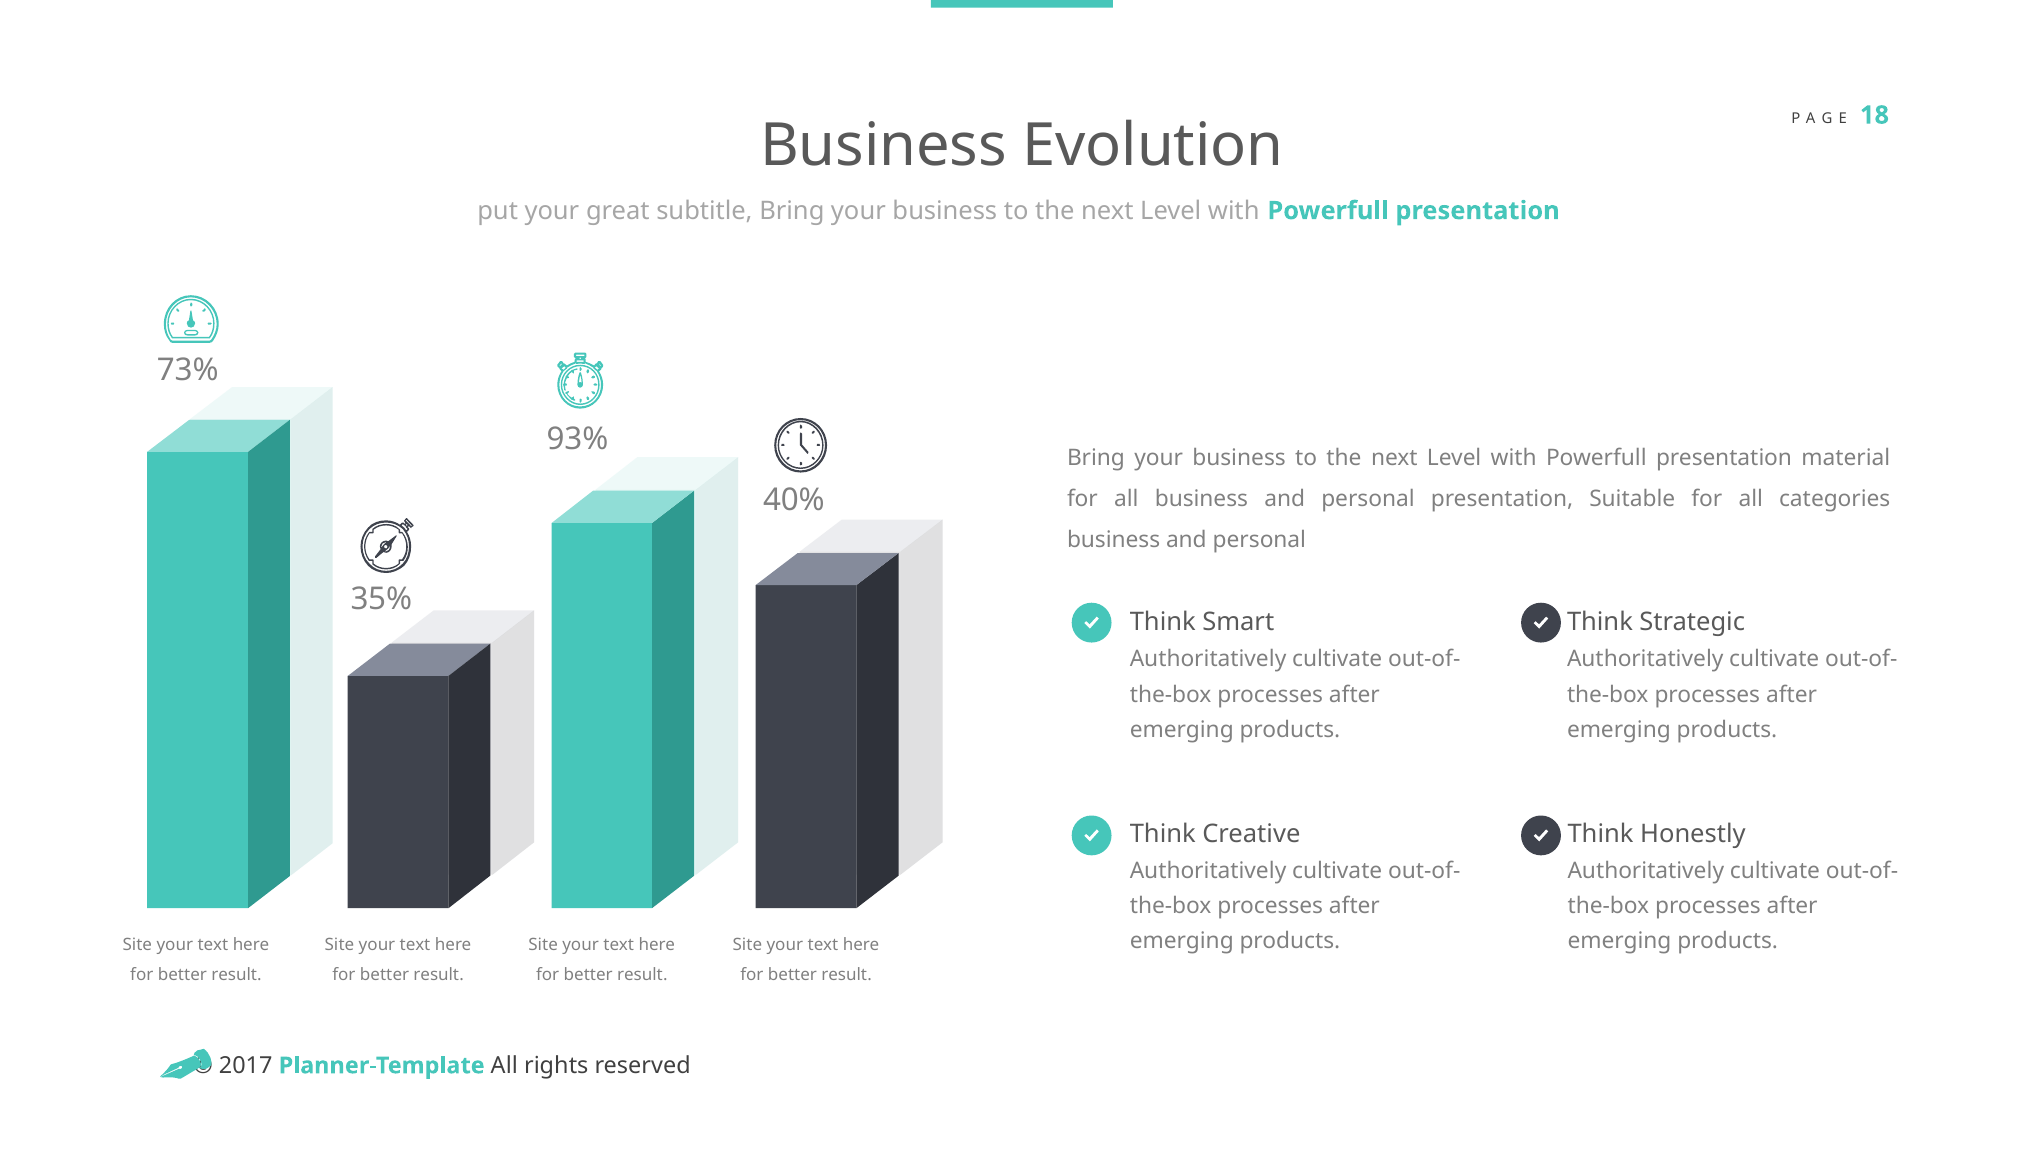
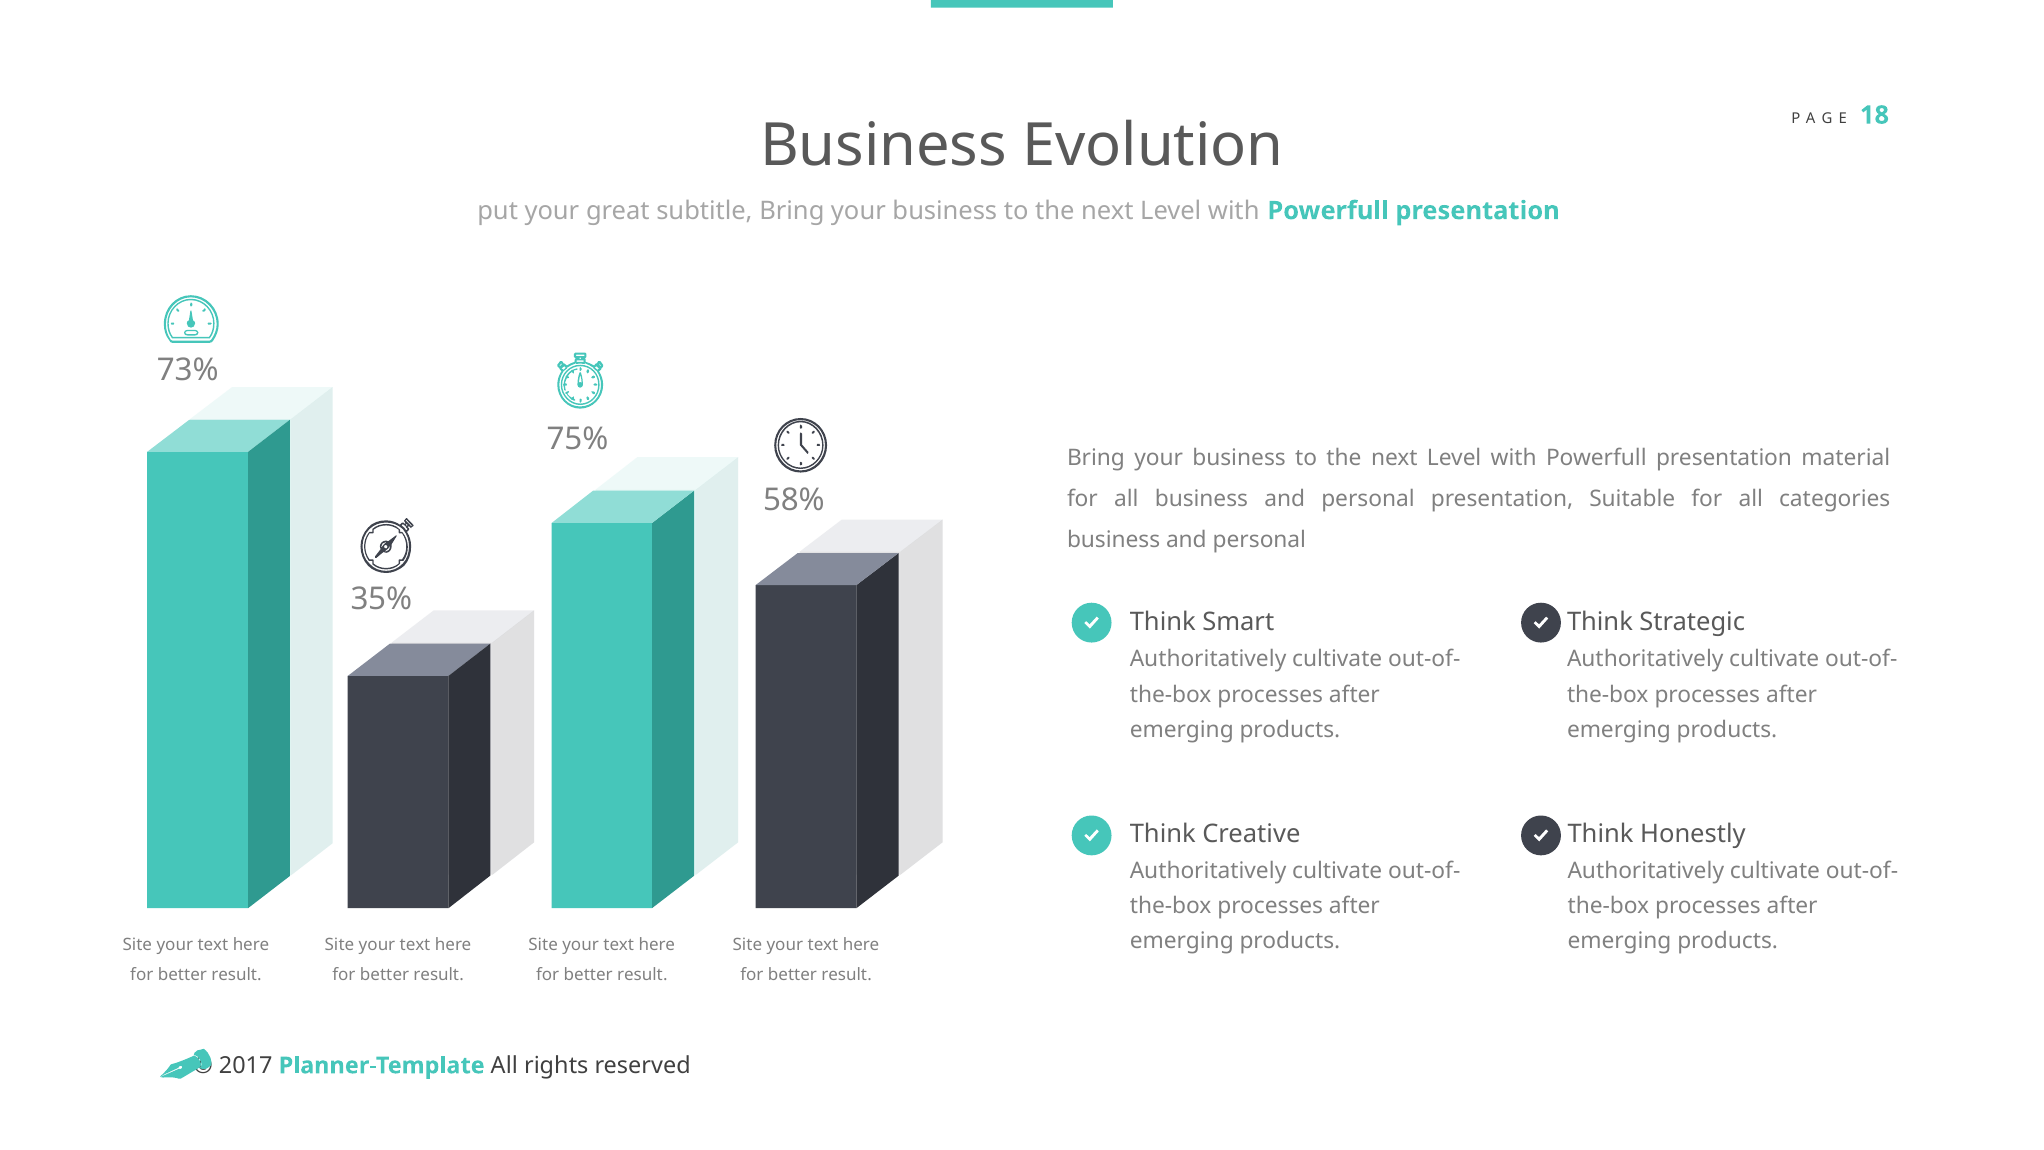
93%: 93% -> 75%
40%: 40% -> 58%
